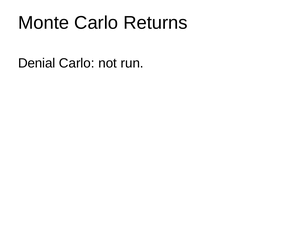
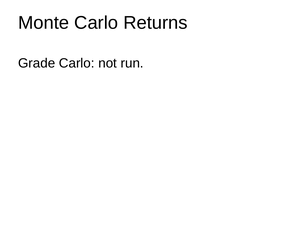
Denial: Denial -> Grade
